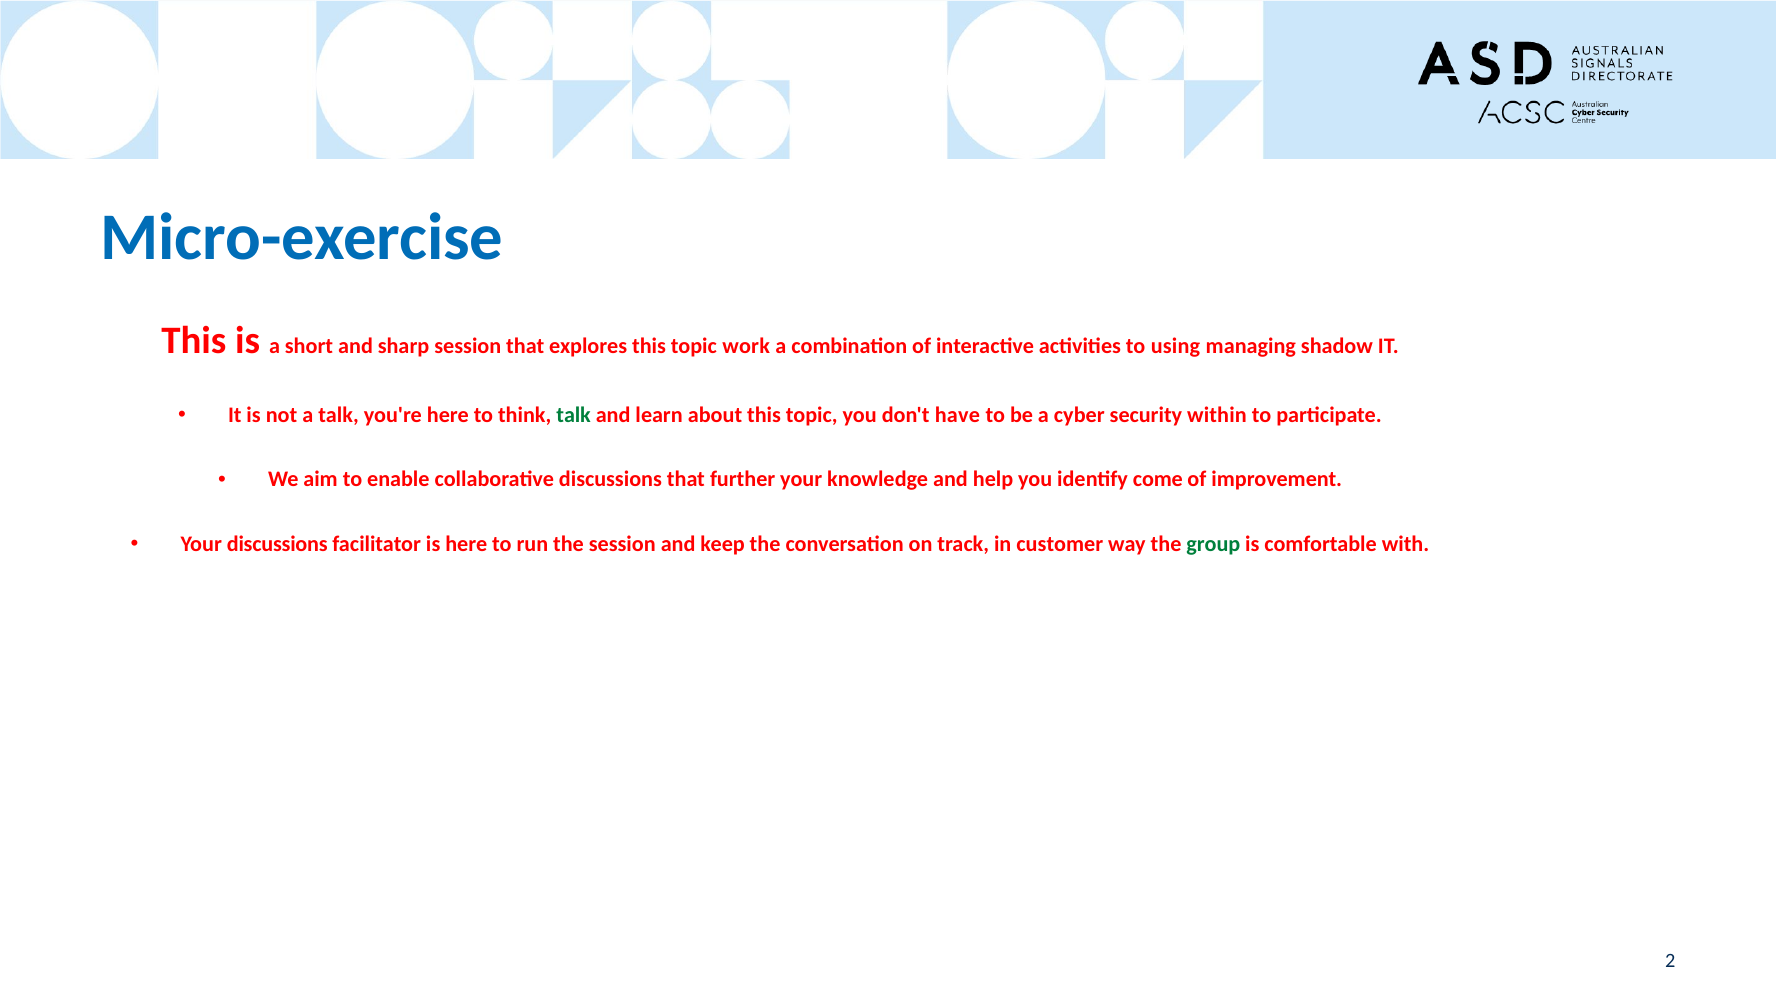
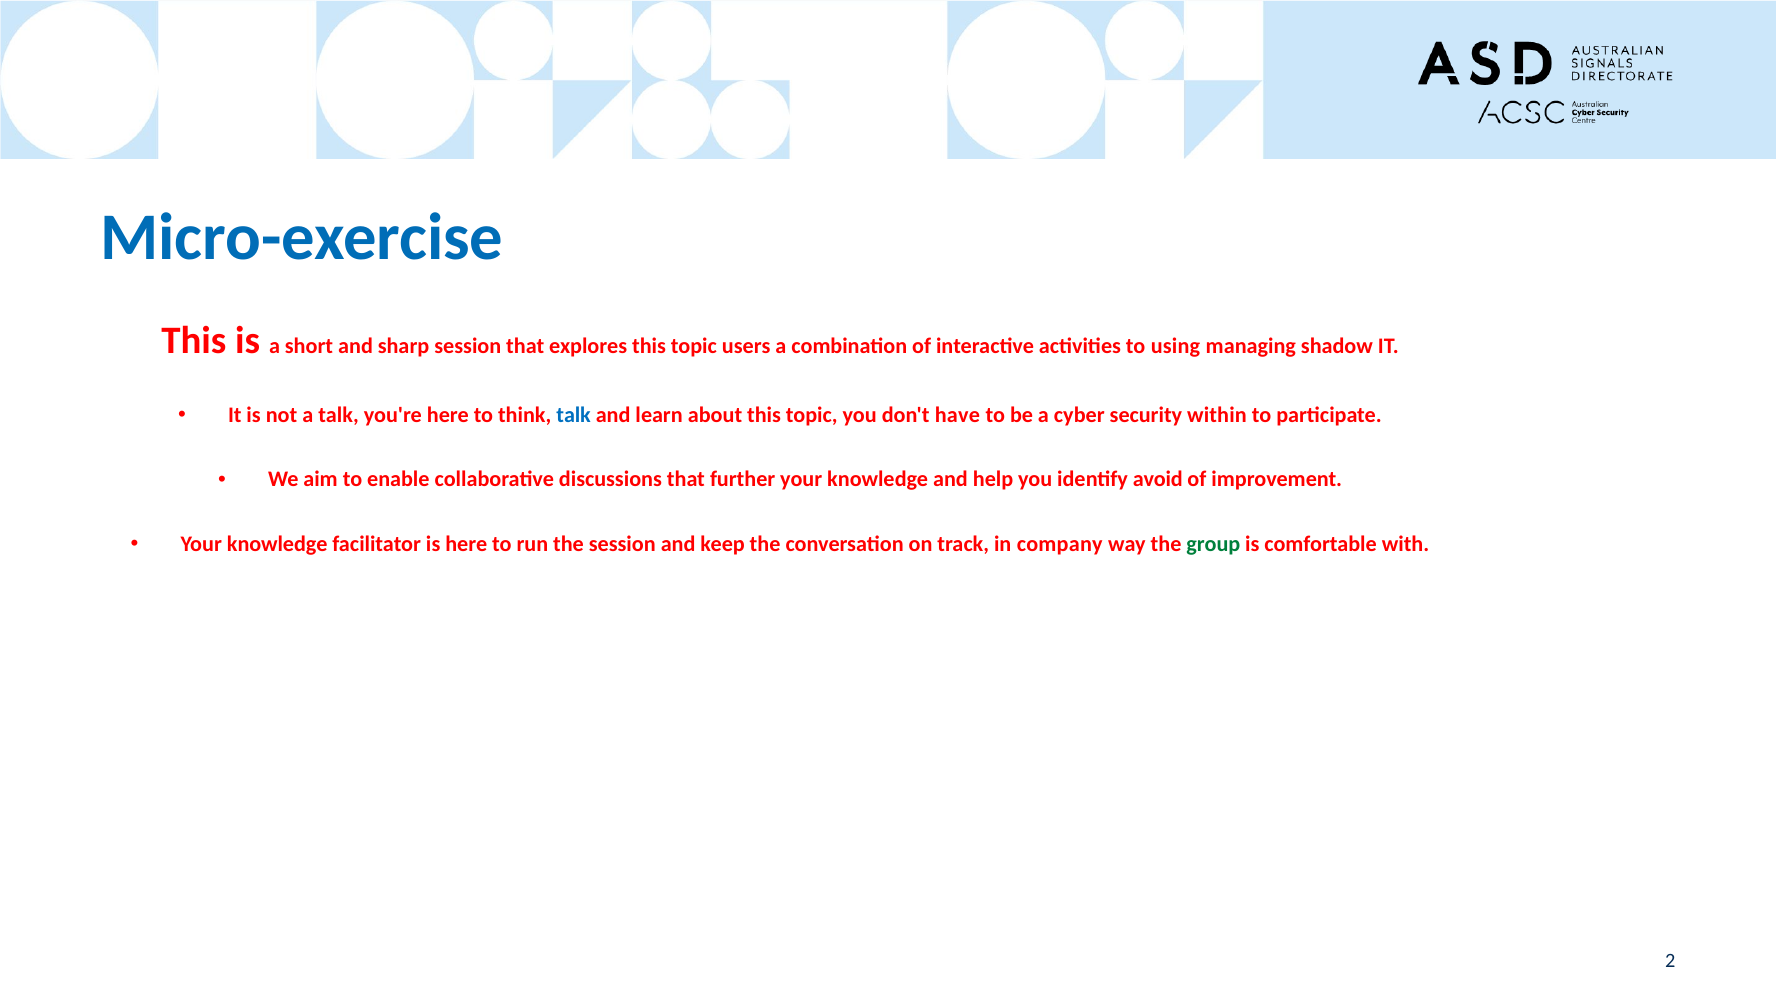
work: work -> users
talk at (574, 415) colour: green -> blue
come: come -> avoid
discussions at (277, 544): discussions -> knowledge
customer: customer -> company
